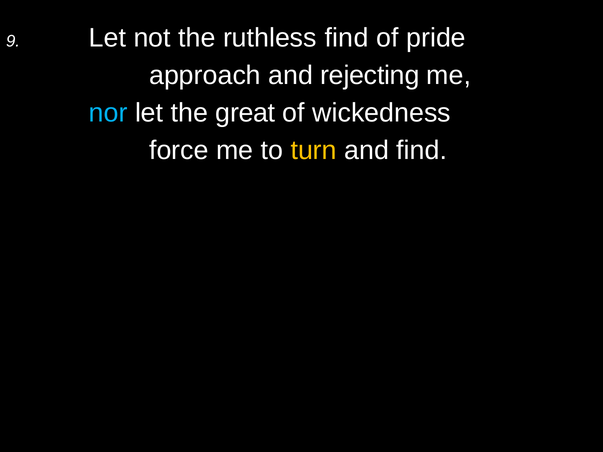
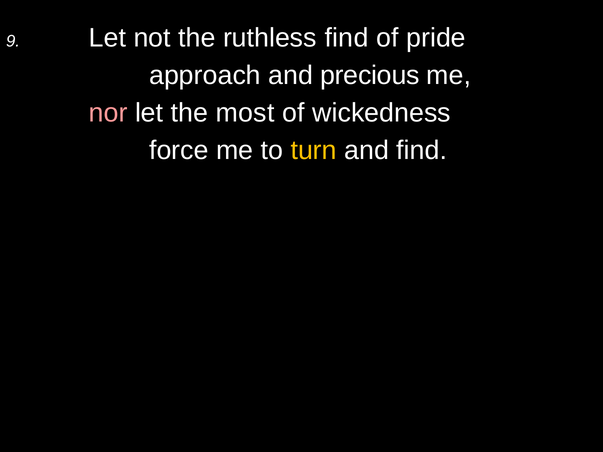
rejecting: rejecting -> precious
nor colour: light blue -> pink
great: great -> most
